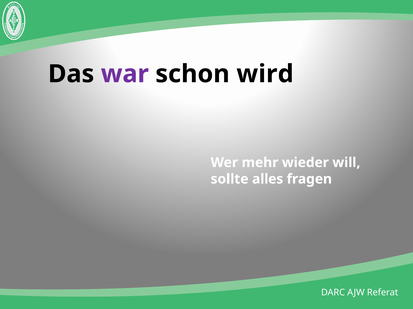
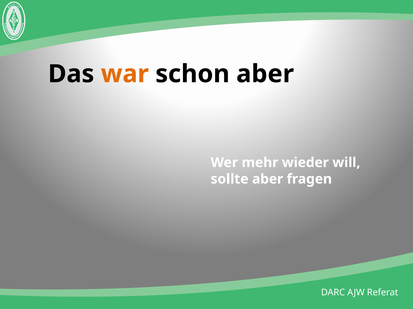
war colour: purple -> orange
schon wird: wird -> aber
sollte alles: alles -> aber
